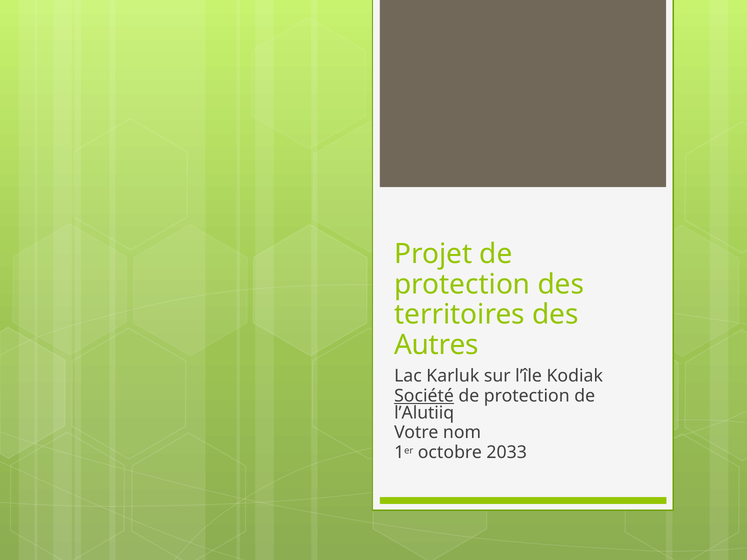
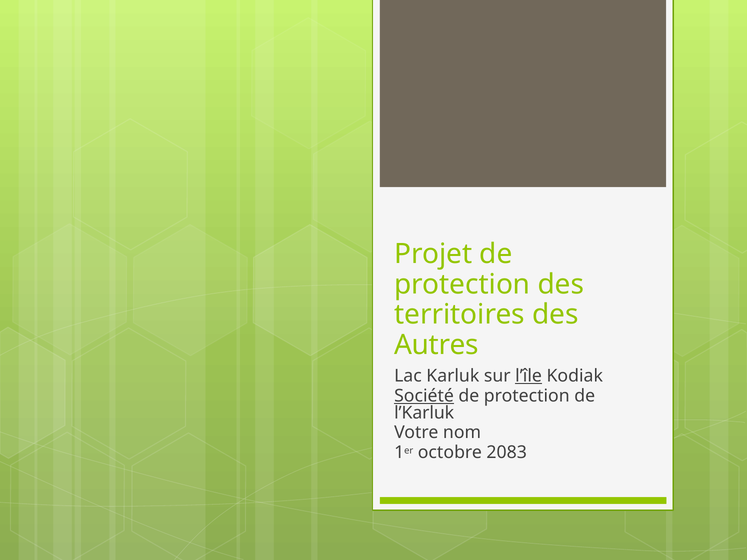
l’île underline: none -> present
l’Alutiiq: l’Alutiiq -> l’Karluk
2033: 2033 -> 2083
